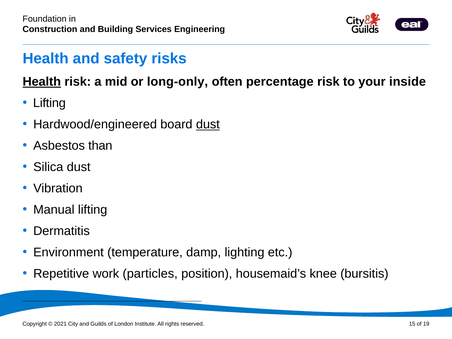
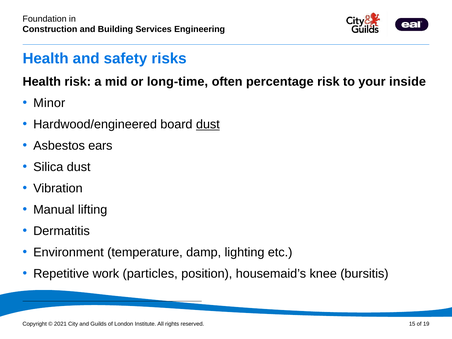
Health at (42, 82) underline: present -> none
long-only: long-only -> long-time
Lifting at (49, 103): Lifting -> Minor
than: than -> ears
